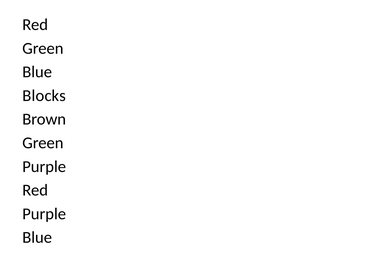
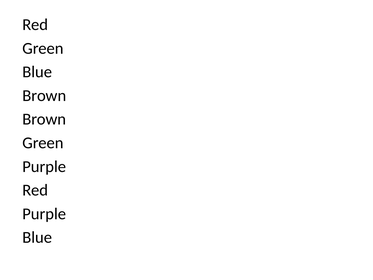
Blocks at (44, 96): Blocks -> Brown
